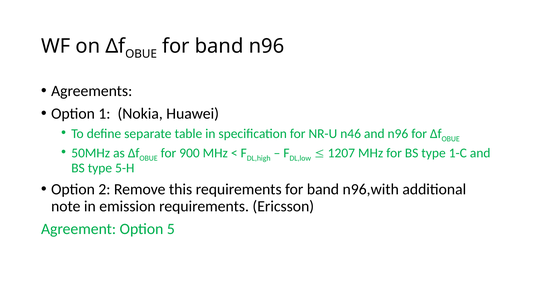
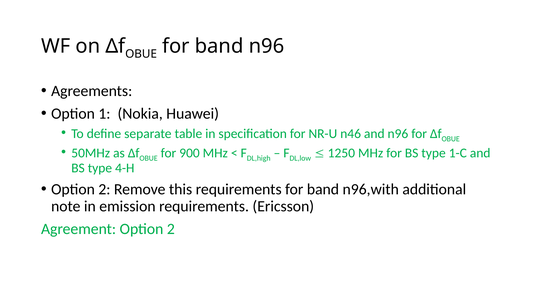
1207: 1207 -> 1250
5-H: 5-H -> 4-H
Agreement Option 5: 5 -> 2
